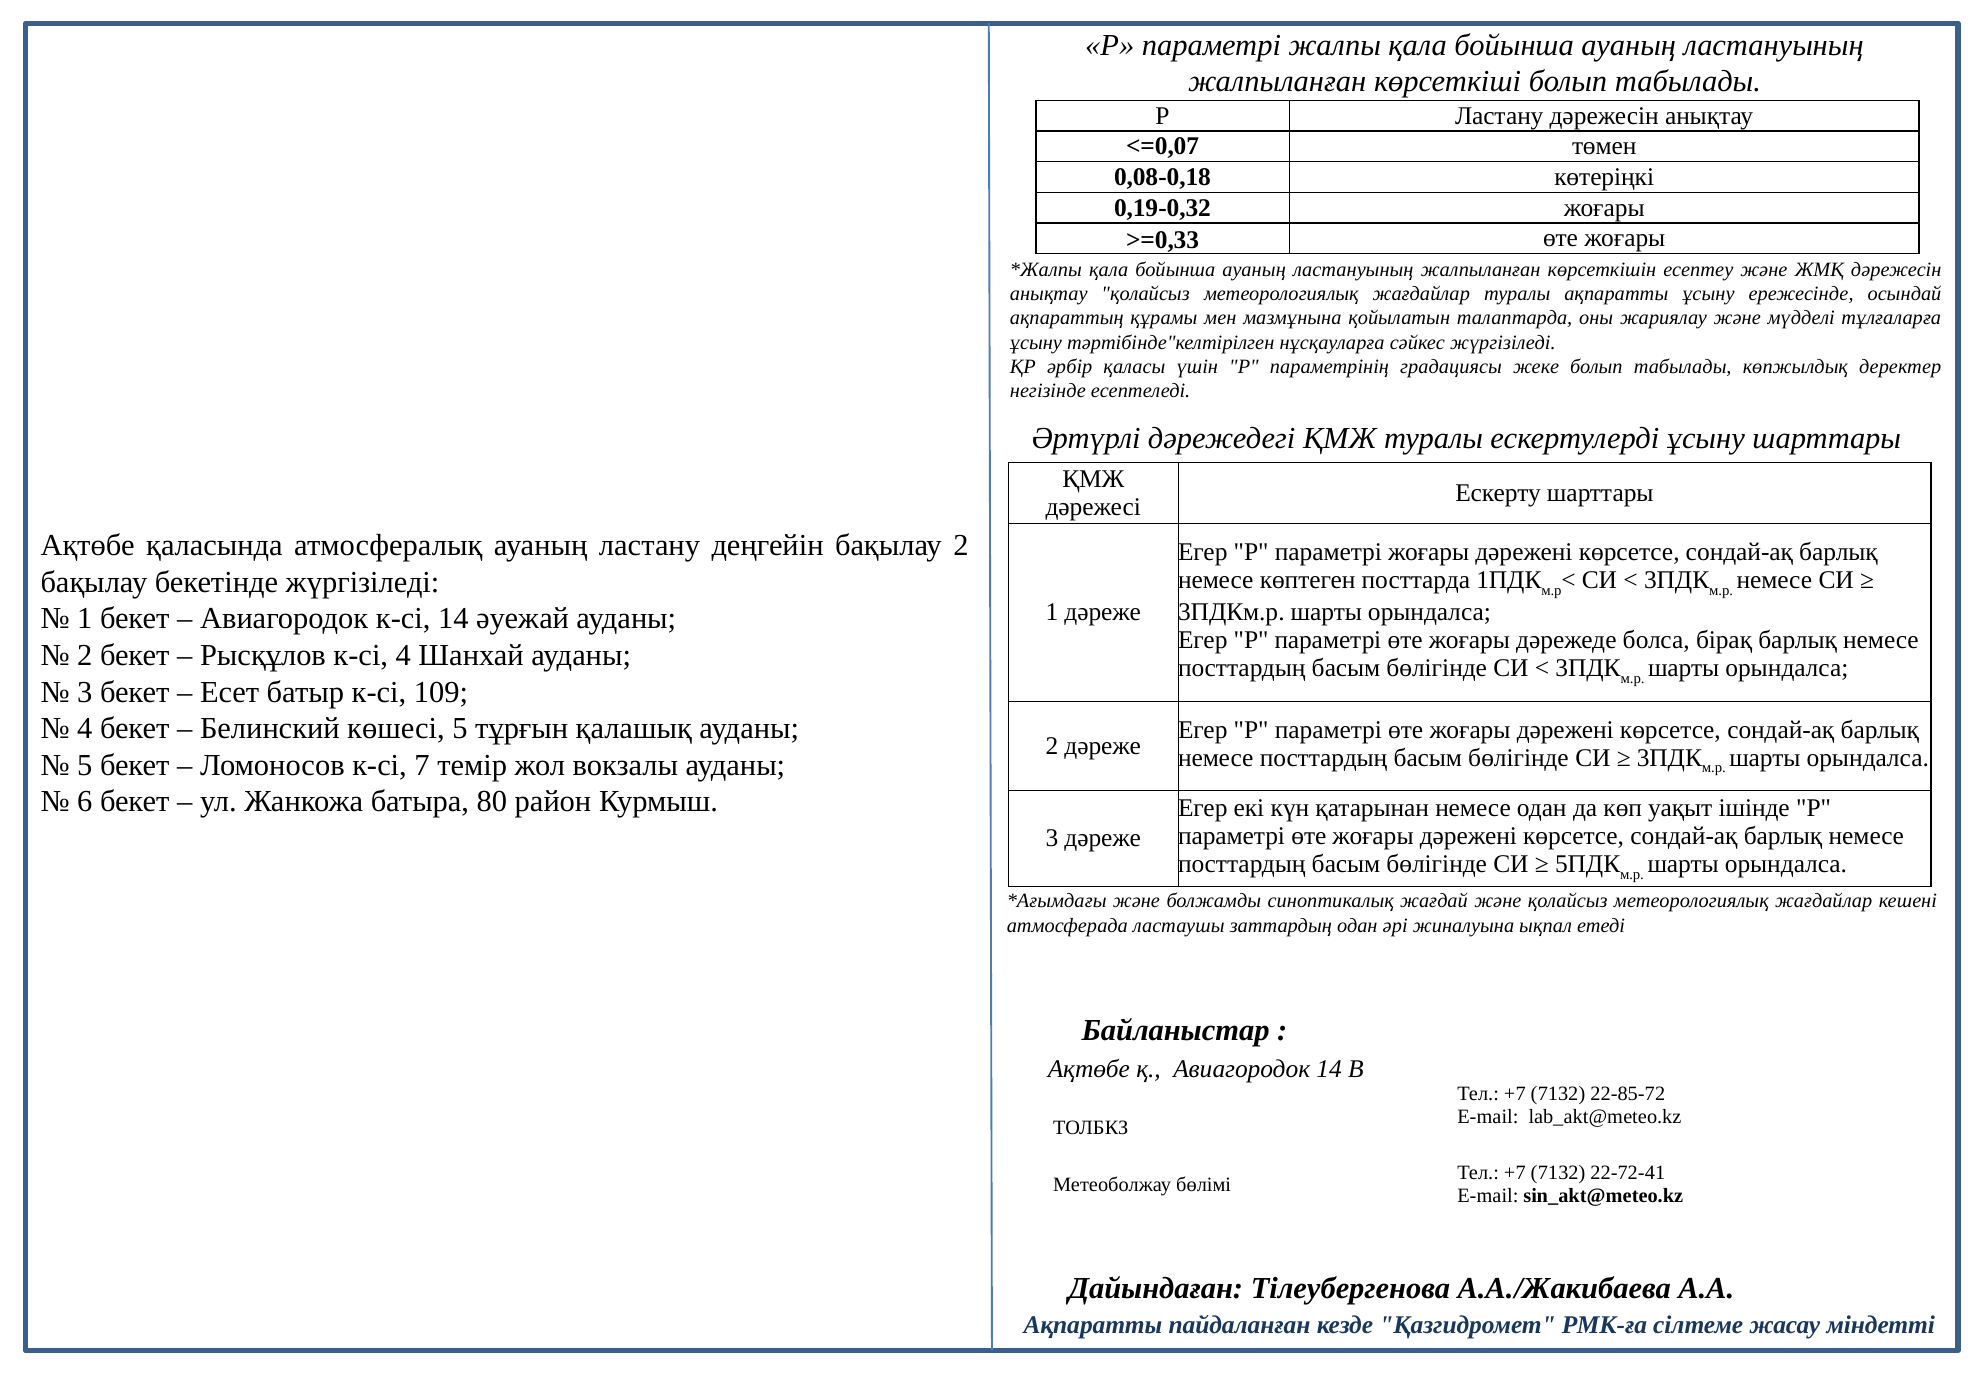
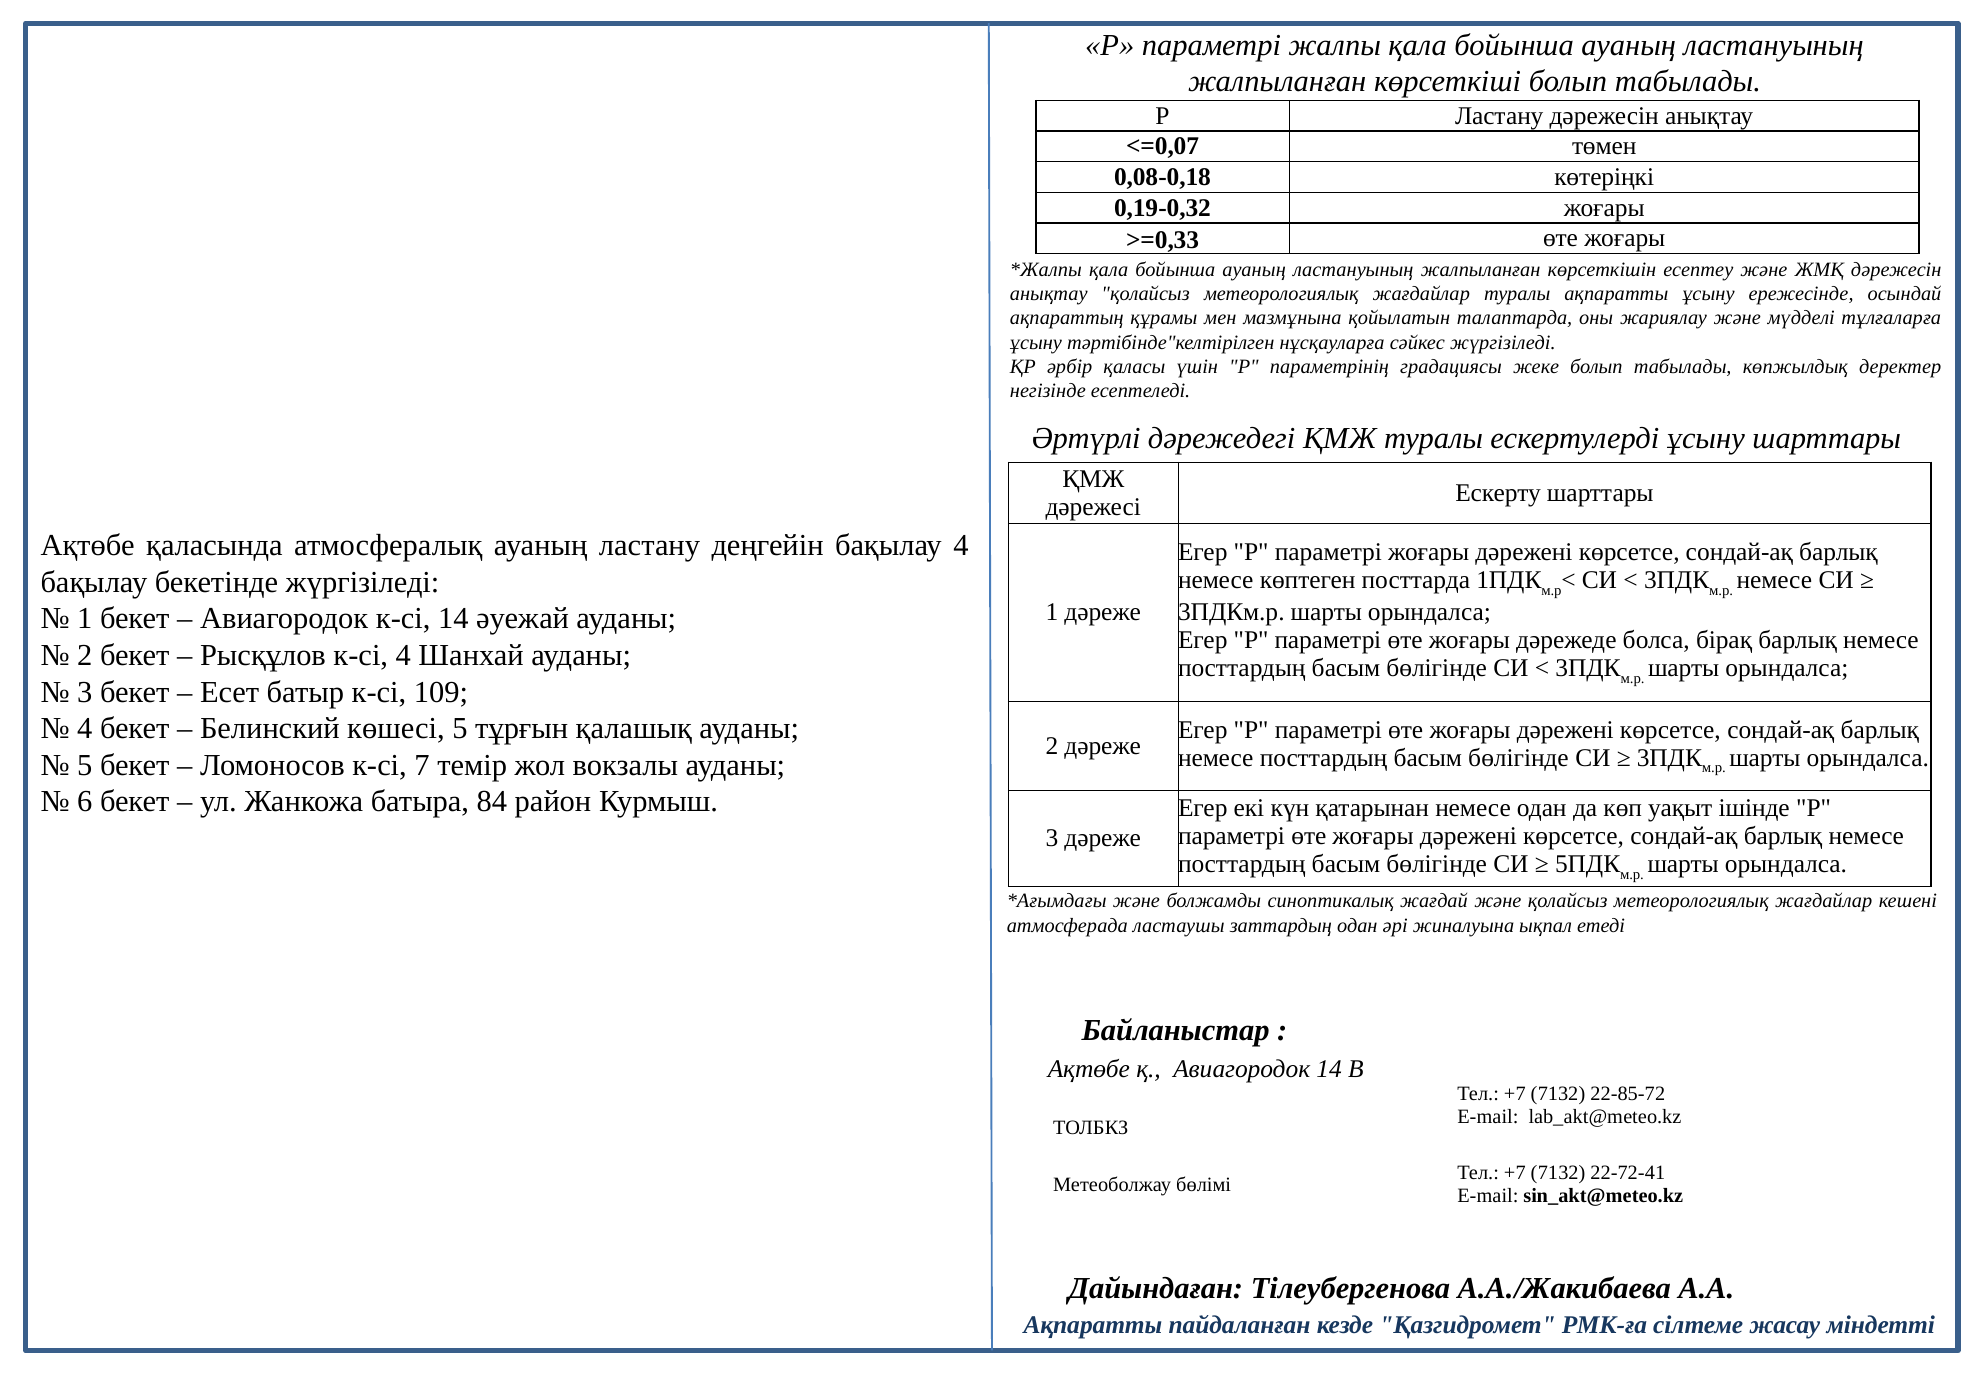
бақылау 2: 2 -> 4
80: 80 -> 84
